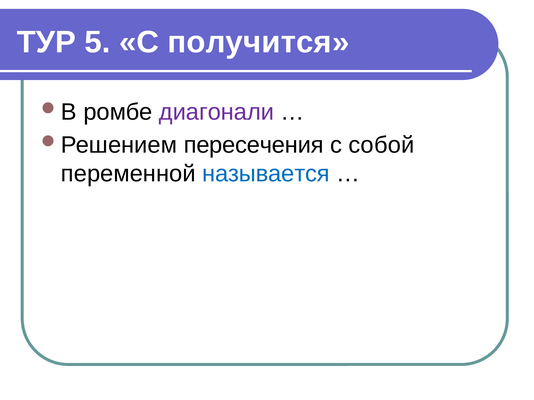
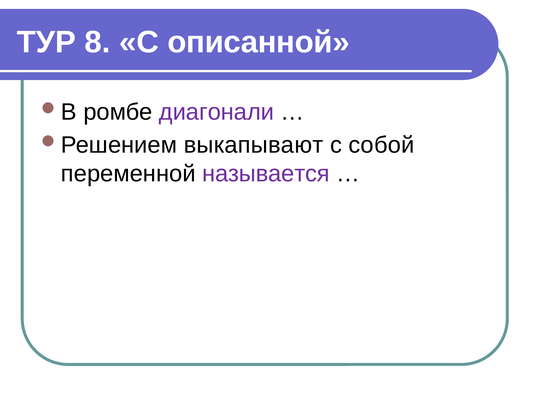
5: 5 -> 8
получится: получится -> описанной
пересечения: пересечения -> выкапывают
называется colour: blue -> purple
